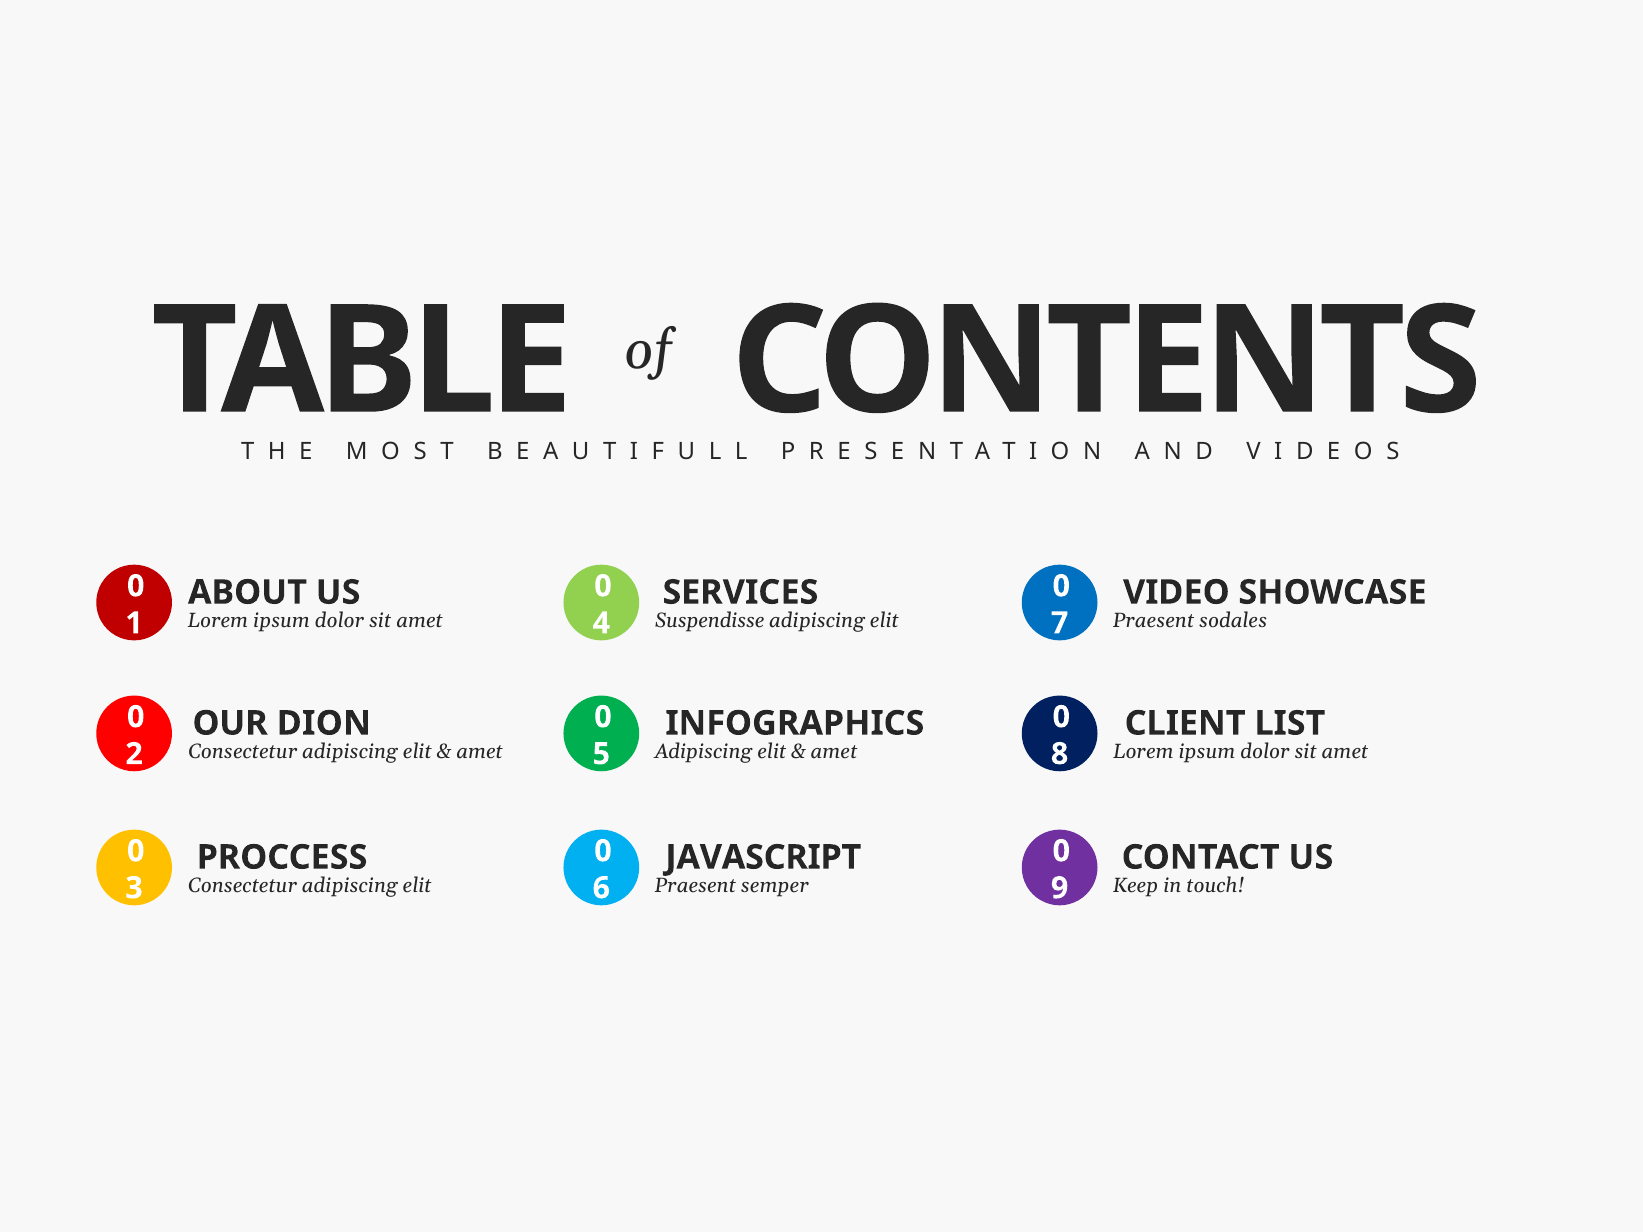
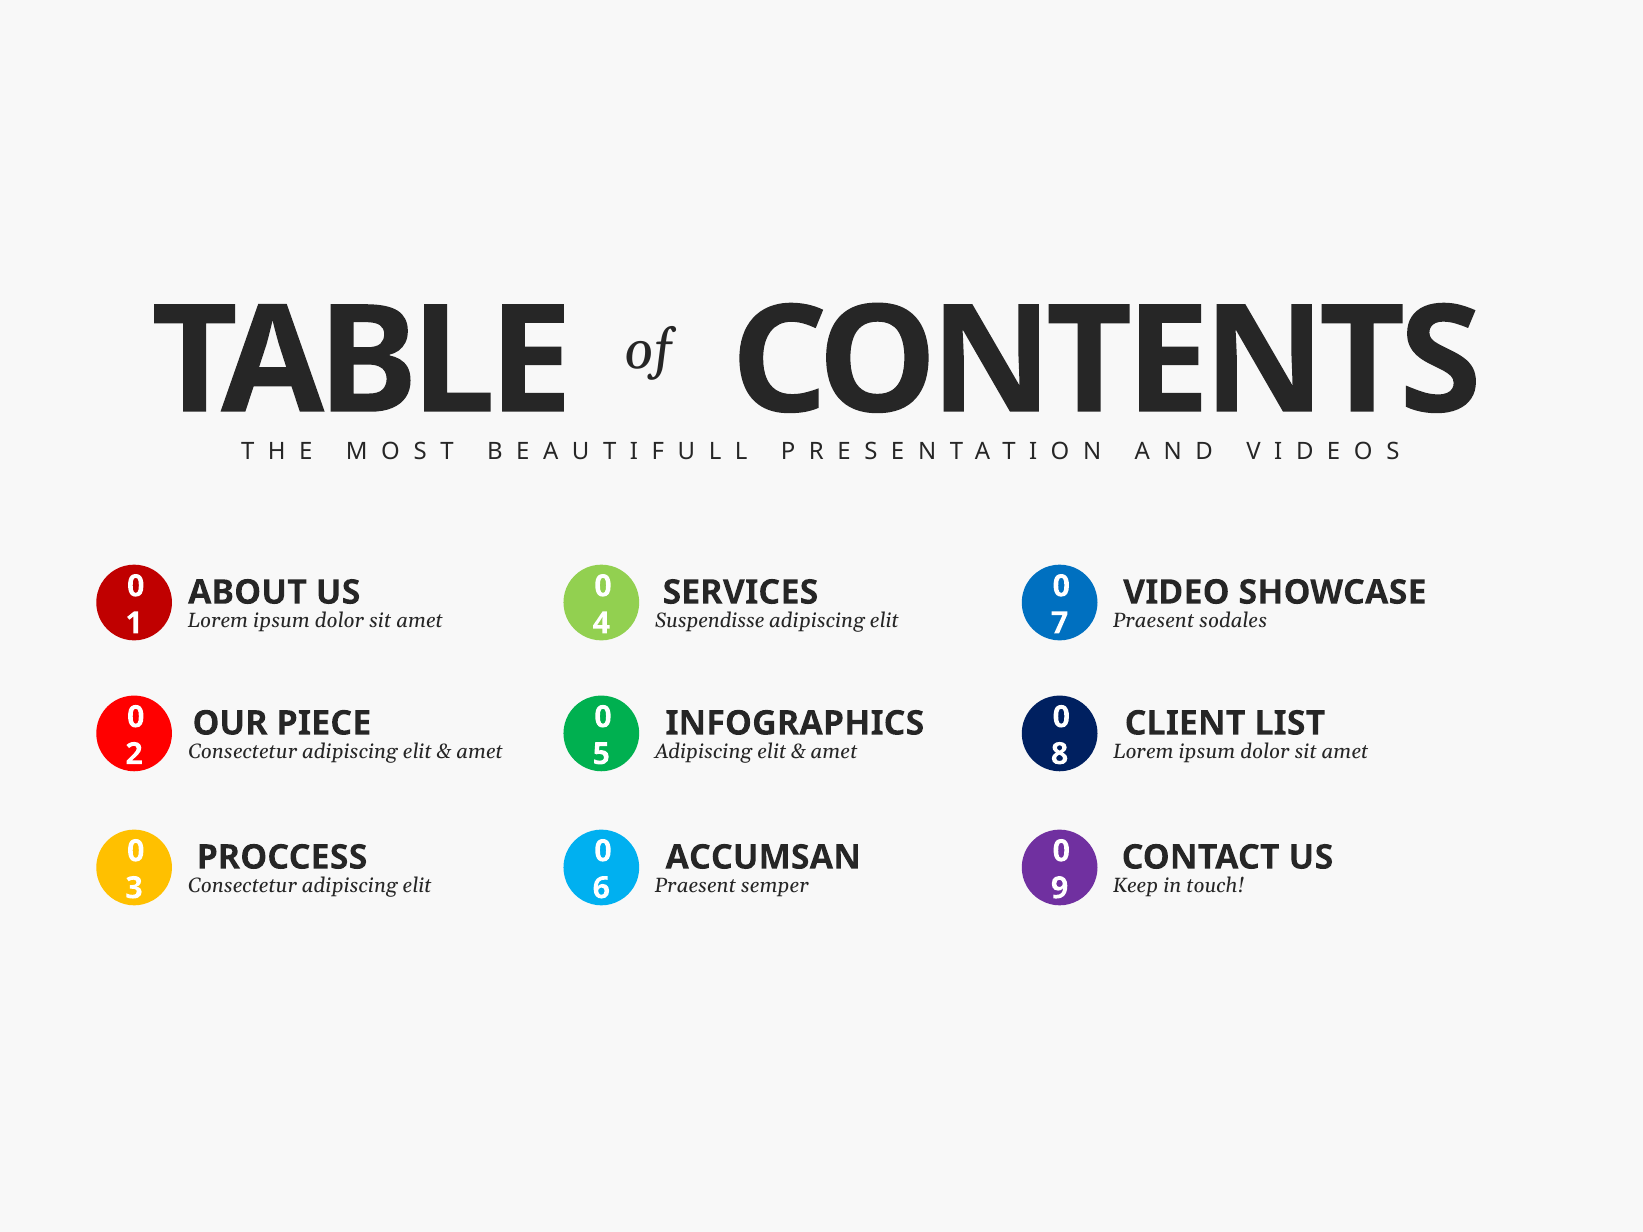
DION: DION -> PIECE
JAVASCRIPT: JAVASCRIPT -> ACCUMSAN
